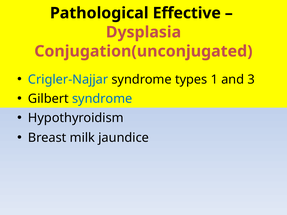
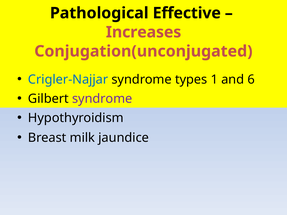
Dysplasia: Dysplasia -> Increases
3: 3 -> 6
syndrome at (102, 99) colour: blue -> purple
